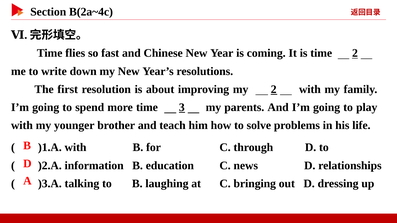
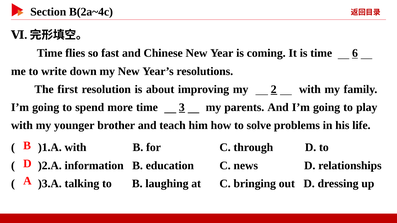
time 2: 2 -> 6
